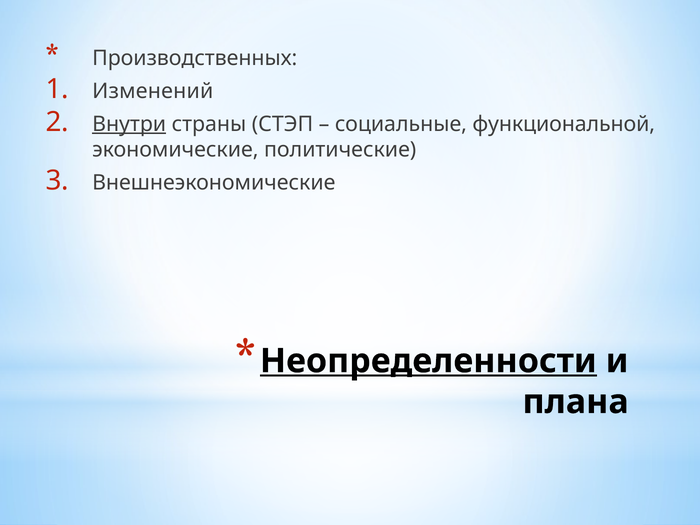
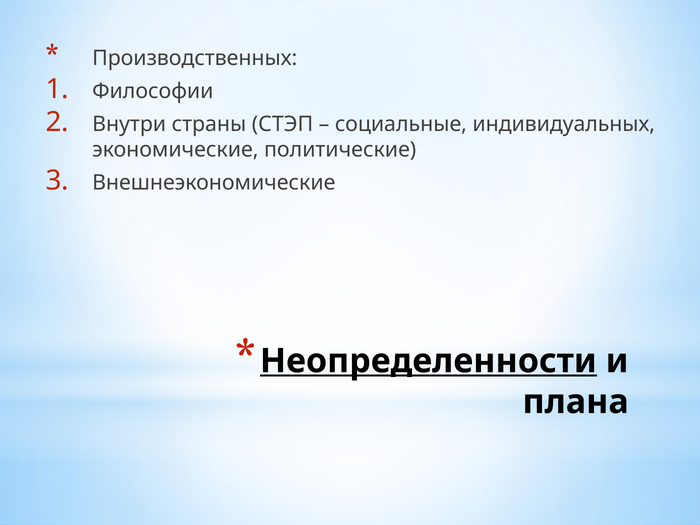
Изменений: Изменений -> Философии
Внутри underline: present -> none
функциональной: функциональной -> индивидуальных
